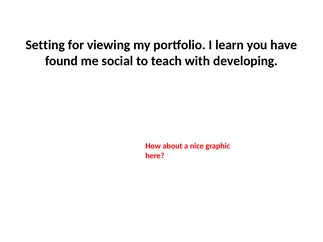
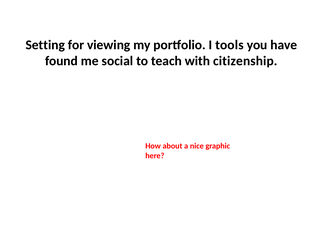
learn: learn -> tools
developing: developing -> citizenship
